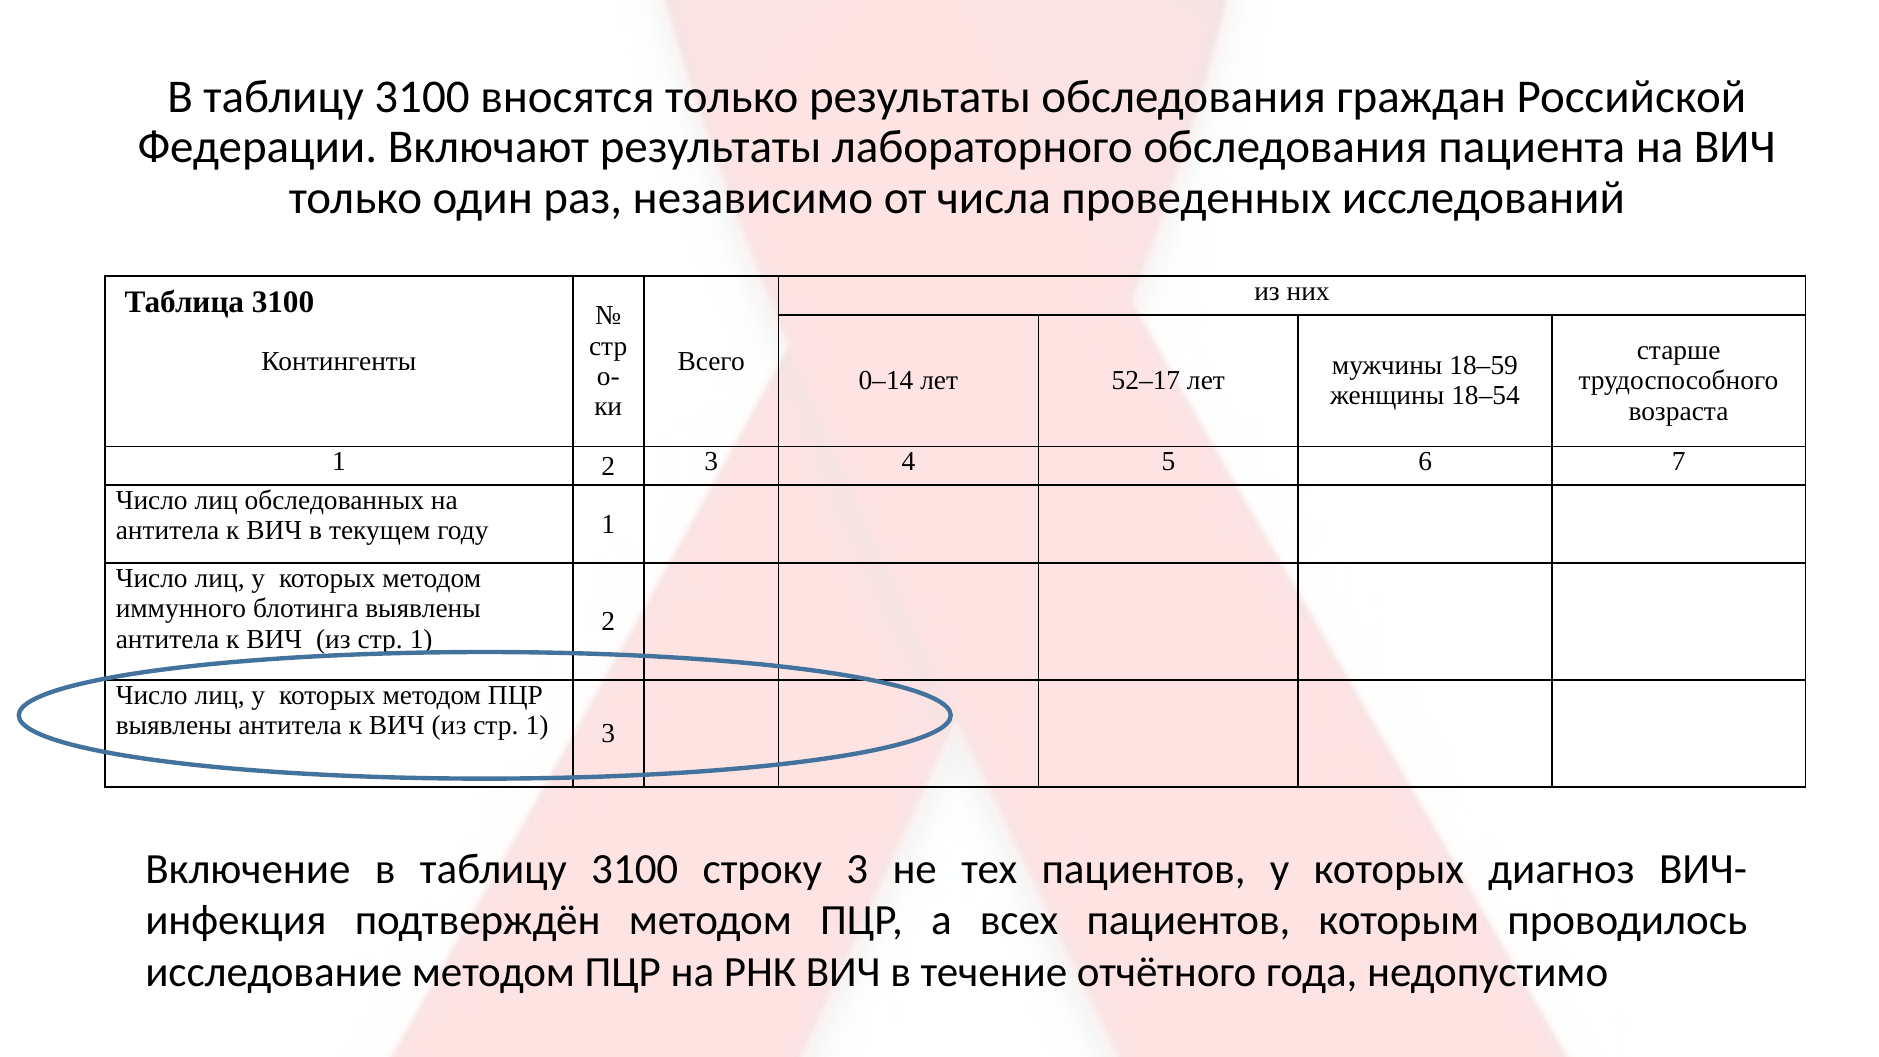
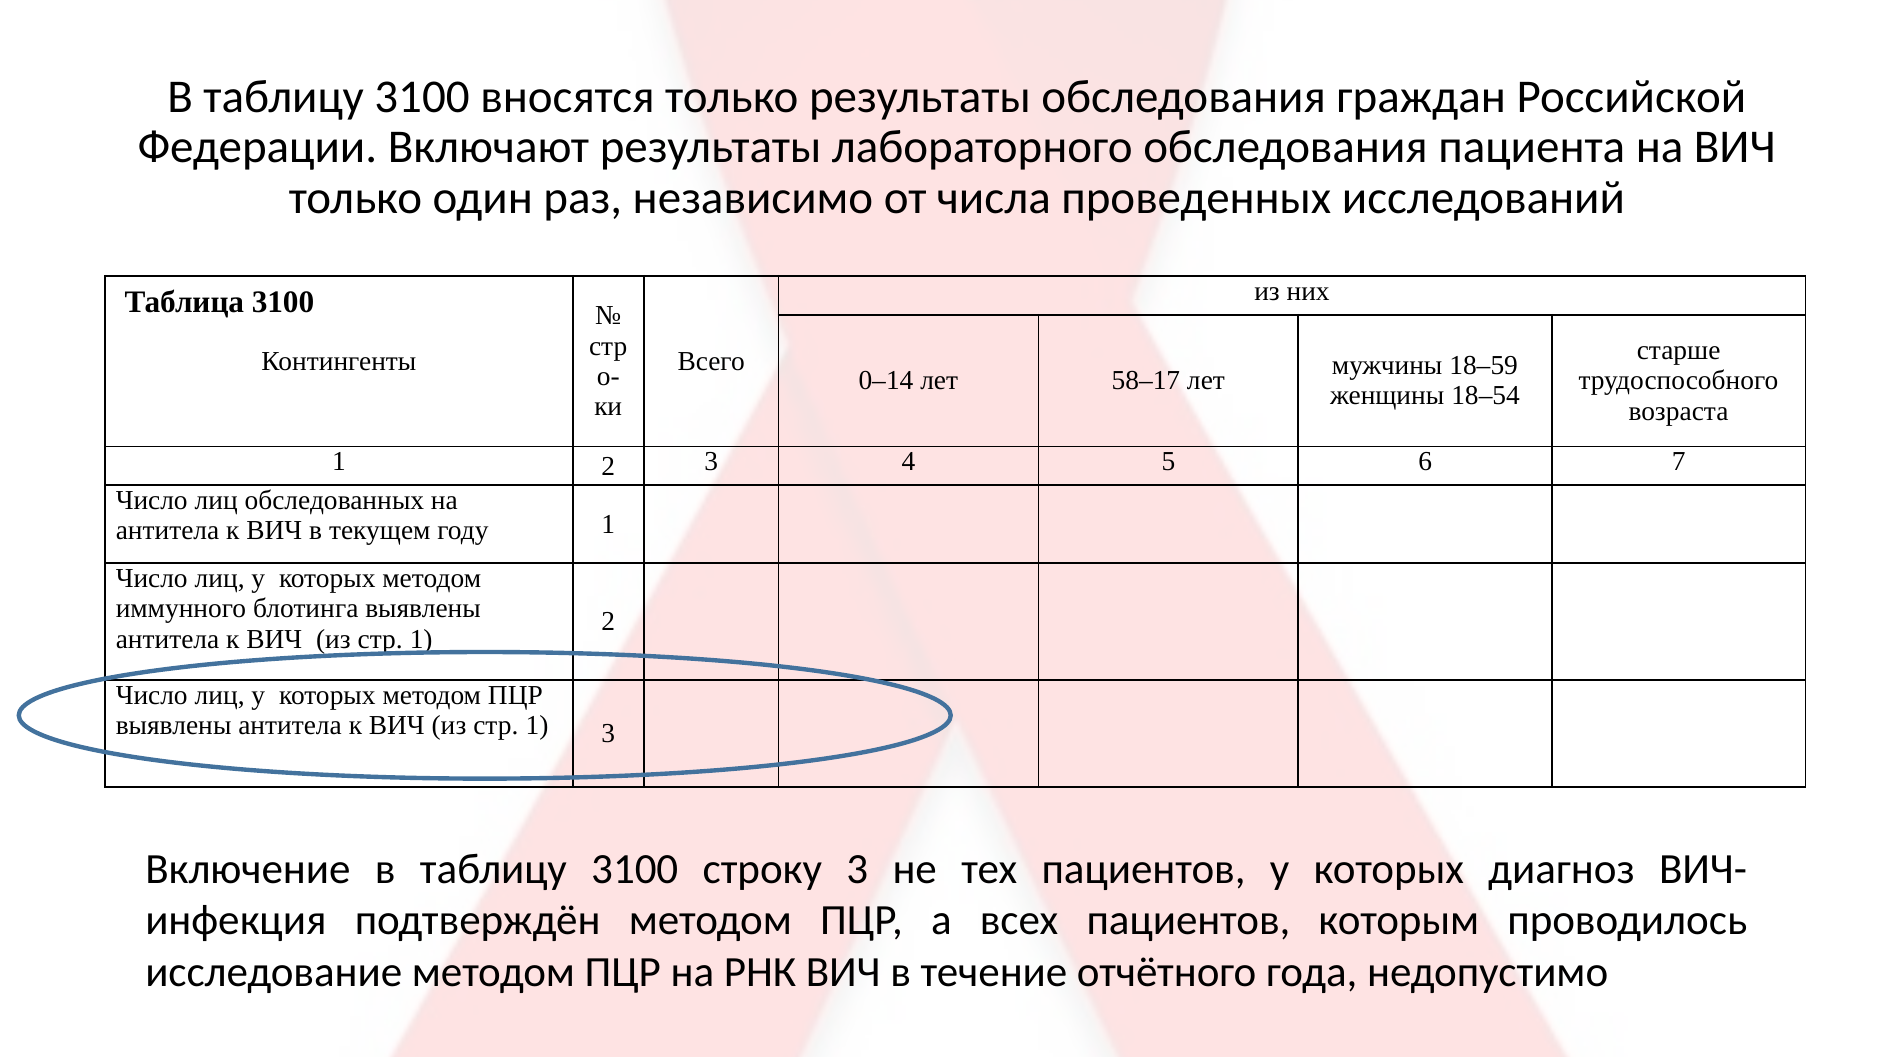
52–17: 52–17 -> 58–17
